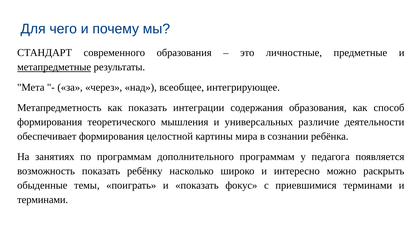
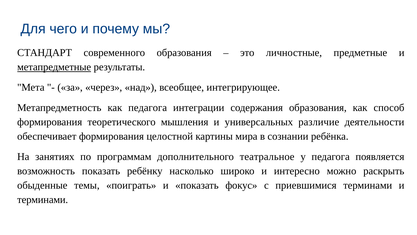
как показать: показать -> педагога
дополнительного программам: программам -> театральное
